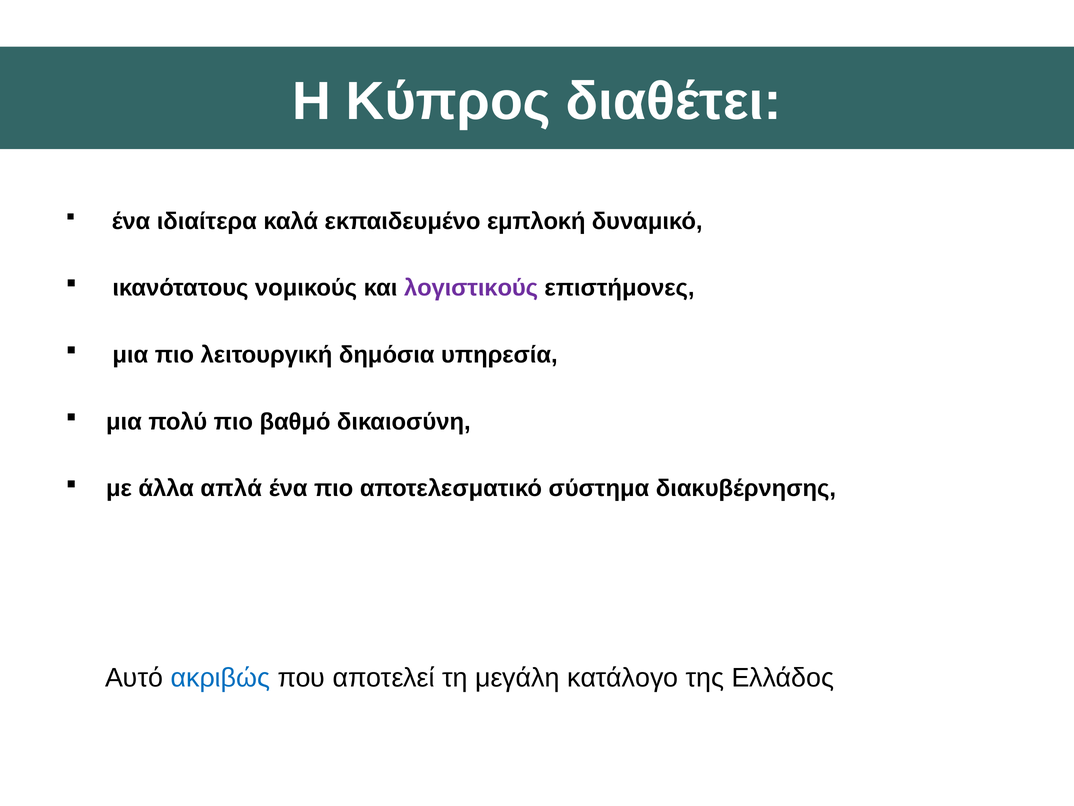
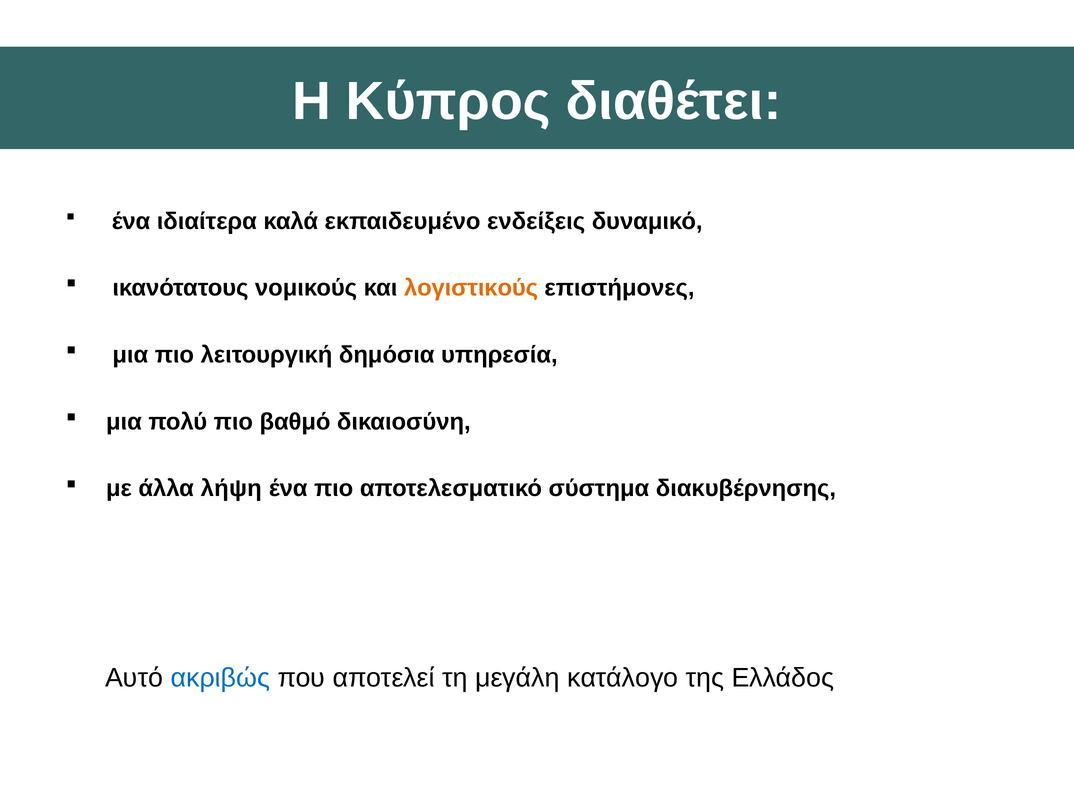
εμπλοκή: εμπλοκή -> ενδείξεις
λογιστικούς colour: purple -> orange
απλά: απλά -> λήψη
